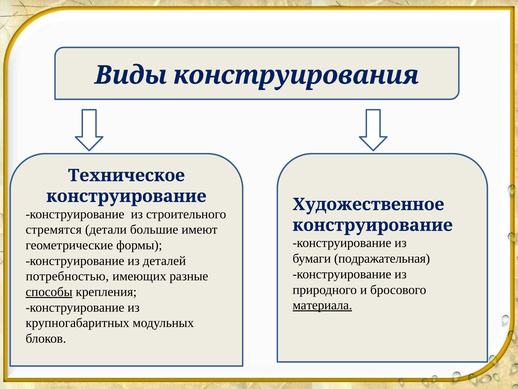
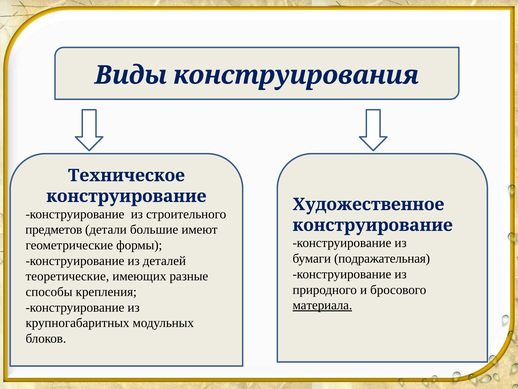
стремятся: стремятся -> предметов
потребностью: потребностью -> теоретические
способы underline: present -> none
